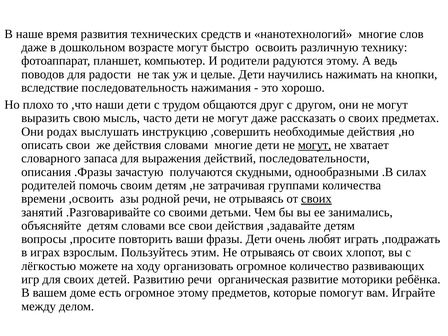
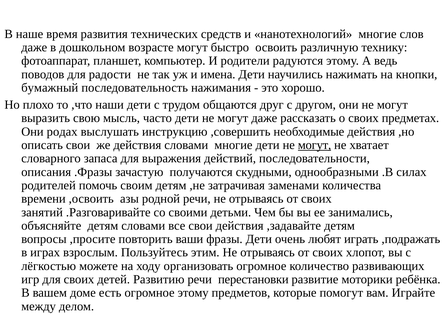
целые: целые -> имена
вследствие: вследствие -> бумажный
группами: группами -> заменами
своих at (316, 199) underline: present -> none
органическая: органическая -> перестановки
